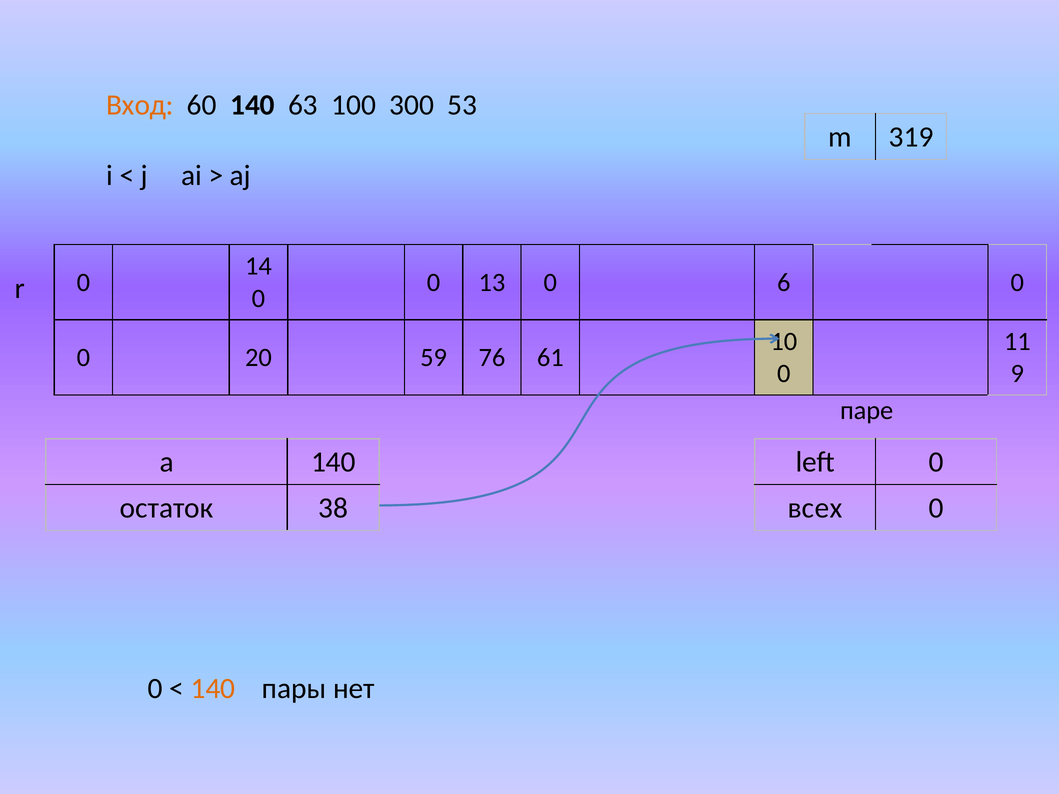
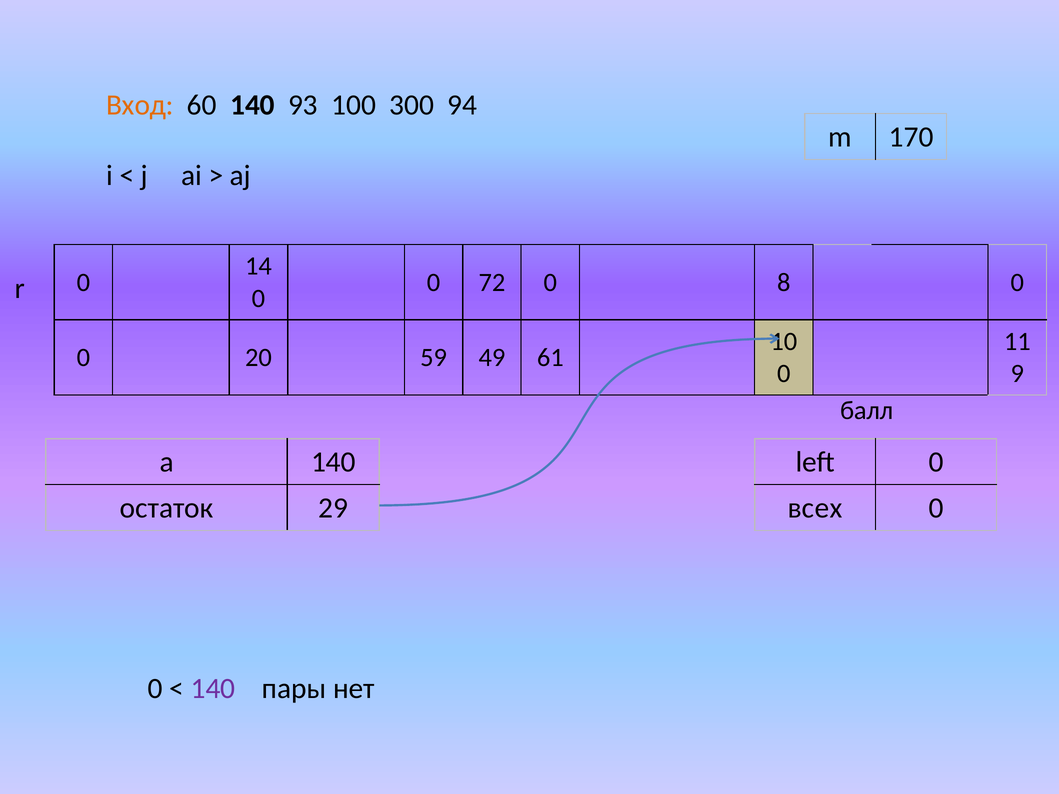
63: 63 -> 93
53: 53 -> 94
319: 319 -> 170
13: 13 -> 72
6: 6 -> 8
76: 76 -> 49
паре: паре -> балл
38: 38 -> 29
140 at (213, 689) colour: orange -> purple
